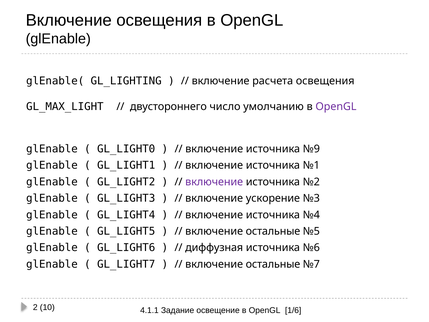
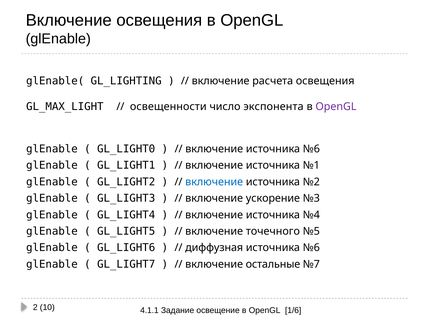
двустороннего: двустороннего -> освещенности
умолчанию: умолчанию -> экспонента
включение источника №9: №9 -> №6
включение at (214, 182) colour: purple -> blue
остальные at (273, 231): остальные -> точечного
